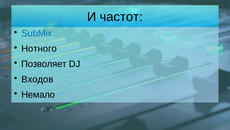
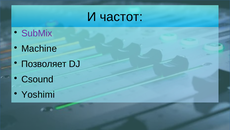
SubMix colour: blue -> purple
Нотного: Нотного -> Machine
Входов: Входов -> Csound
Немало: Немало -> Yoshimi
